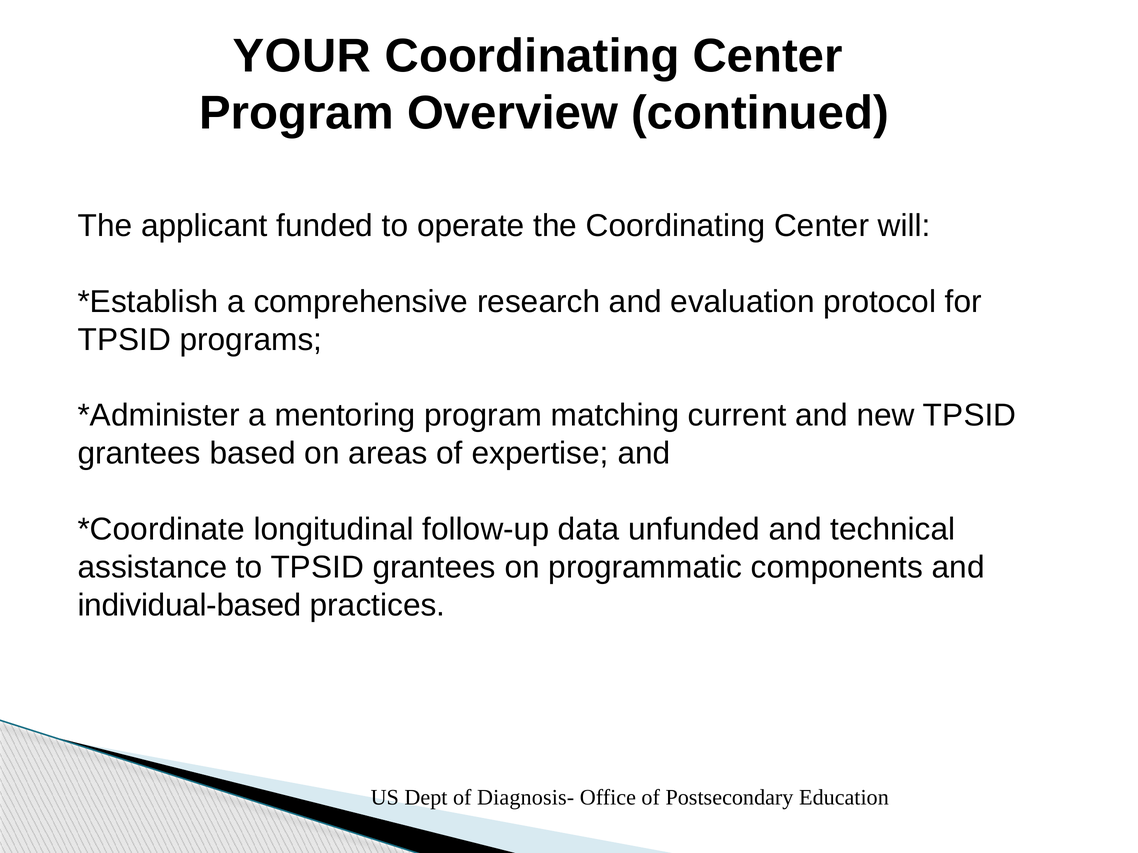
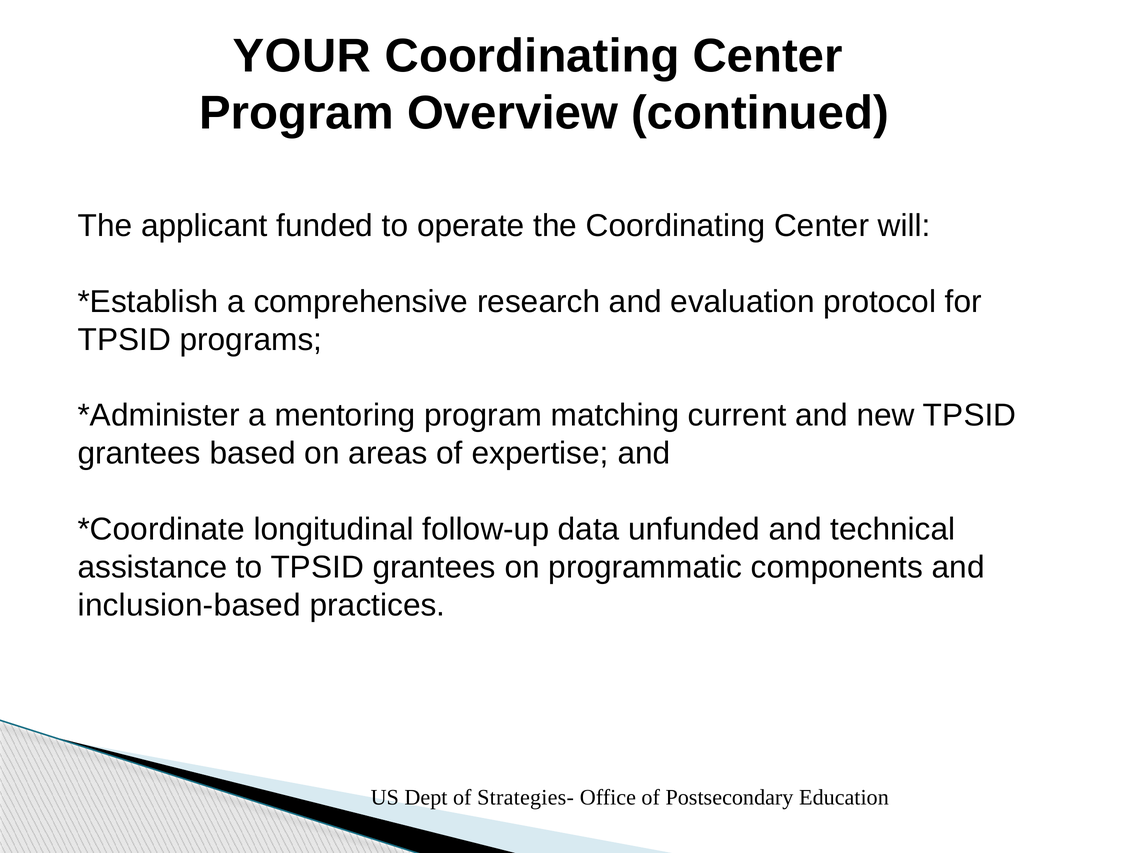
individual-based: individual-based -> inclusion-based
Diagnosis-: Diagnosis- -> Strategies-
